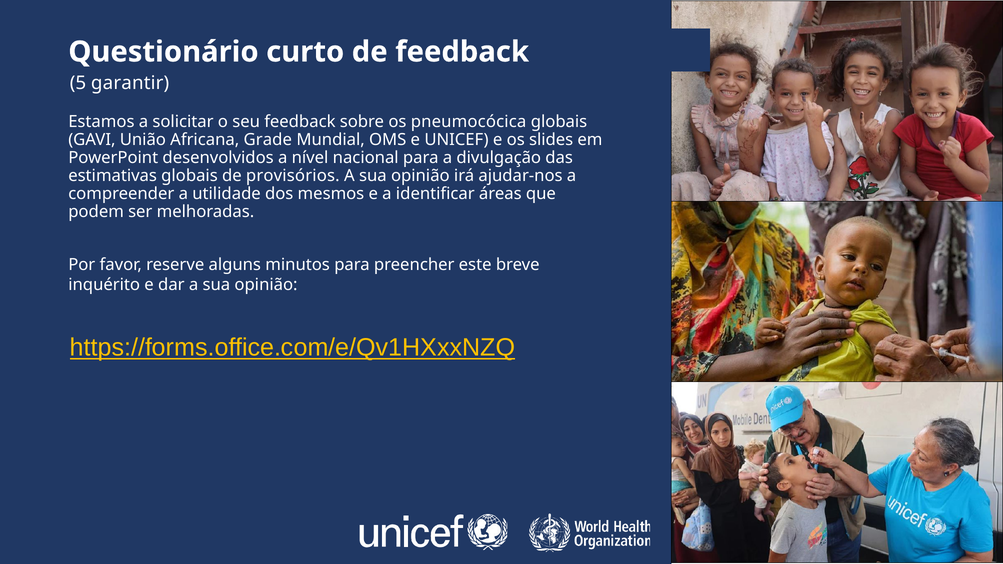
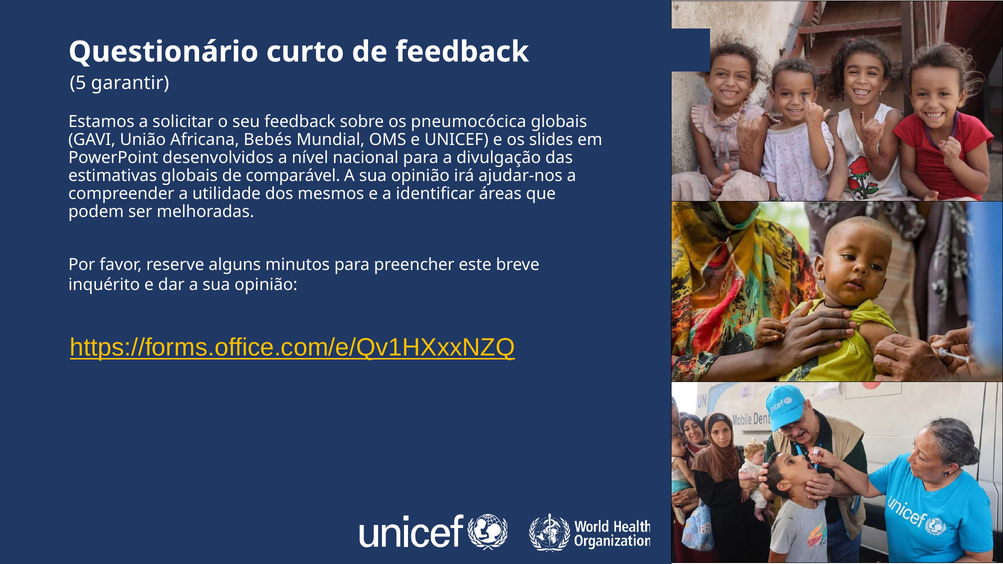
Grade: Grade -> Bebés
provisórios: provisórios -> comparável
